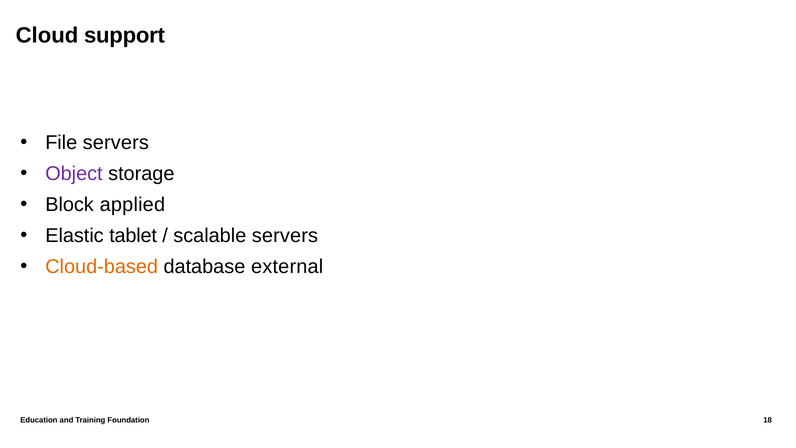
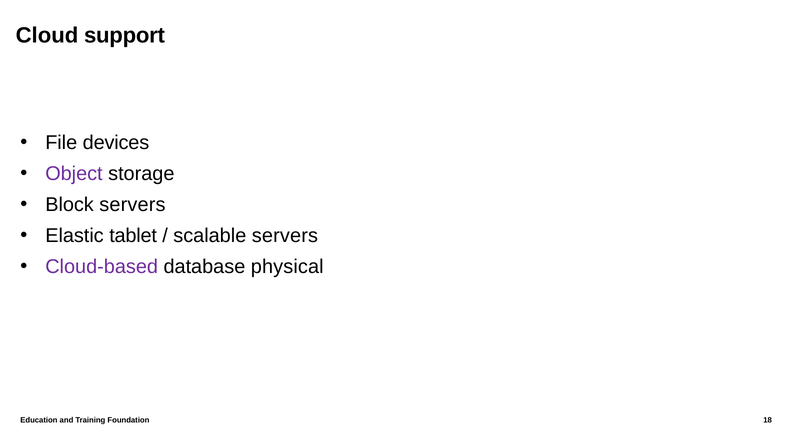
File servers: servers -> devices
Block applied: applied -> servers
Cloud-based colour: orange -> purple
external: external -> physical
